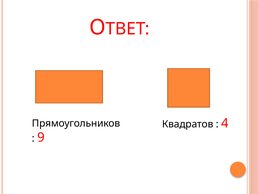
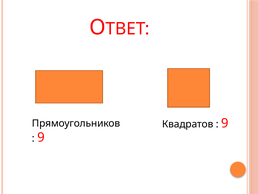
4 at (225, 123): 4 -> 9
